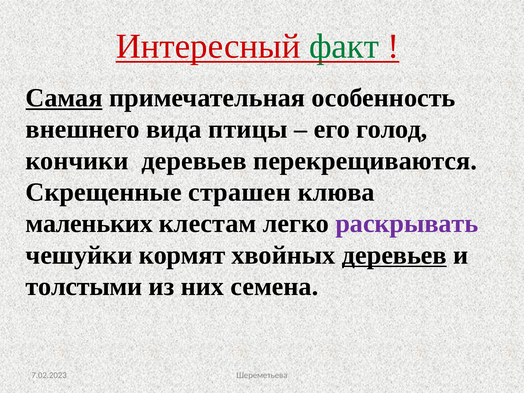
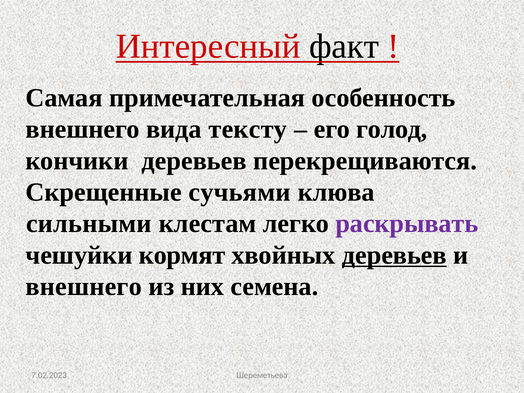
факт colour: green -> black
Самая underline: present -> none
птицы: птицы -> тексту
страшен: страшен -> сучьями
маленьких: маленьких -> сильными
толстыми at (84, 287): толстыми -> внешнего
